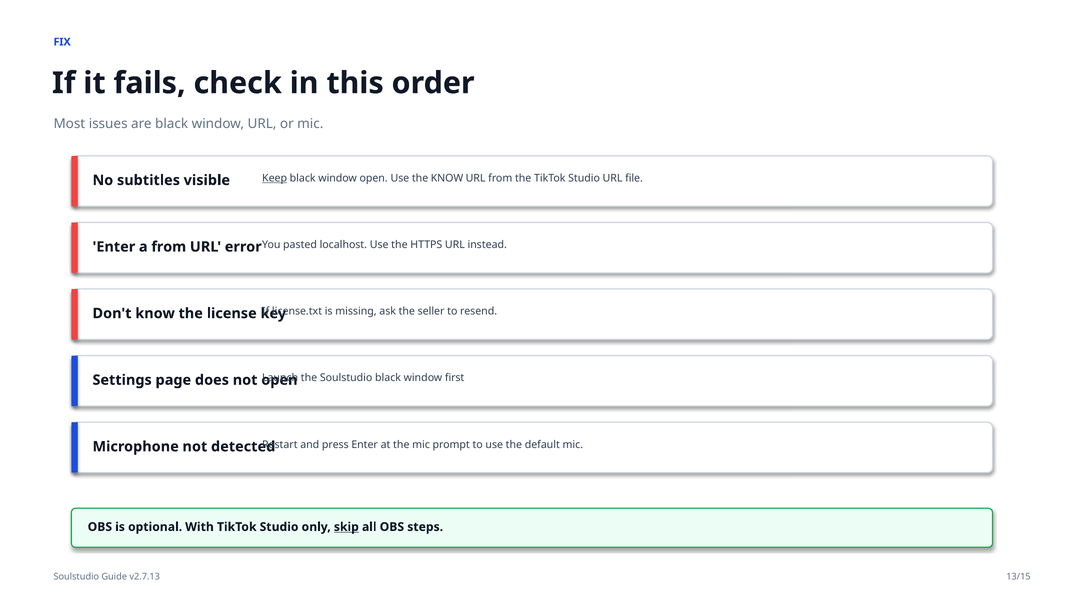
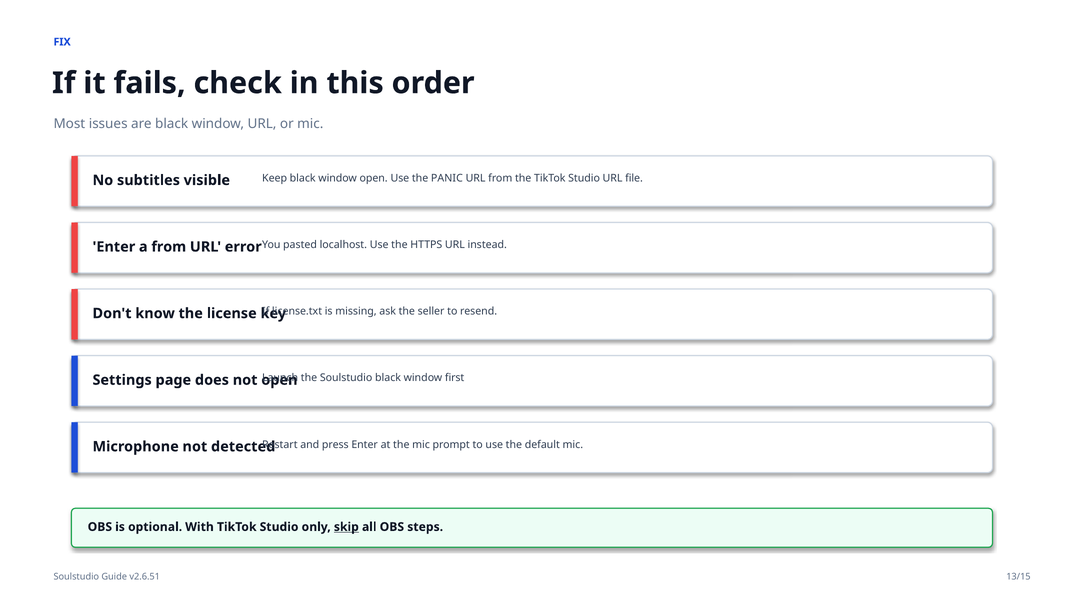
Keep underline: present -> none
the KNOW: KNOW -> PANIC
v2.7.13: v2.7.13 -> v2.6.51
